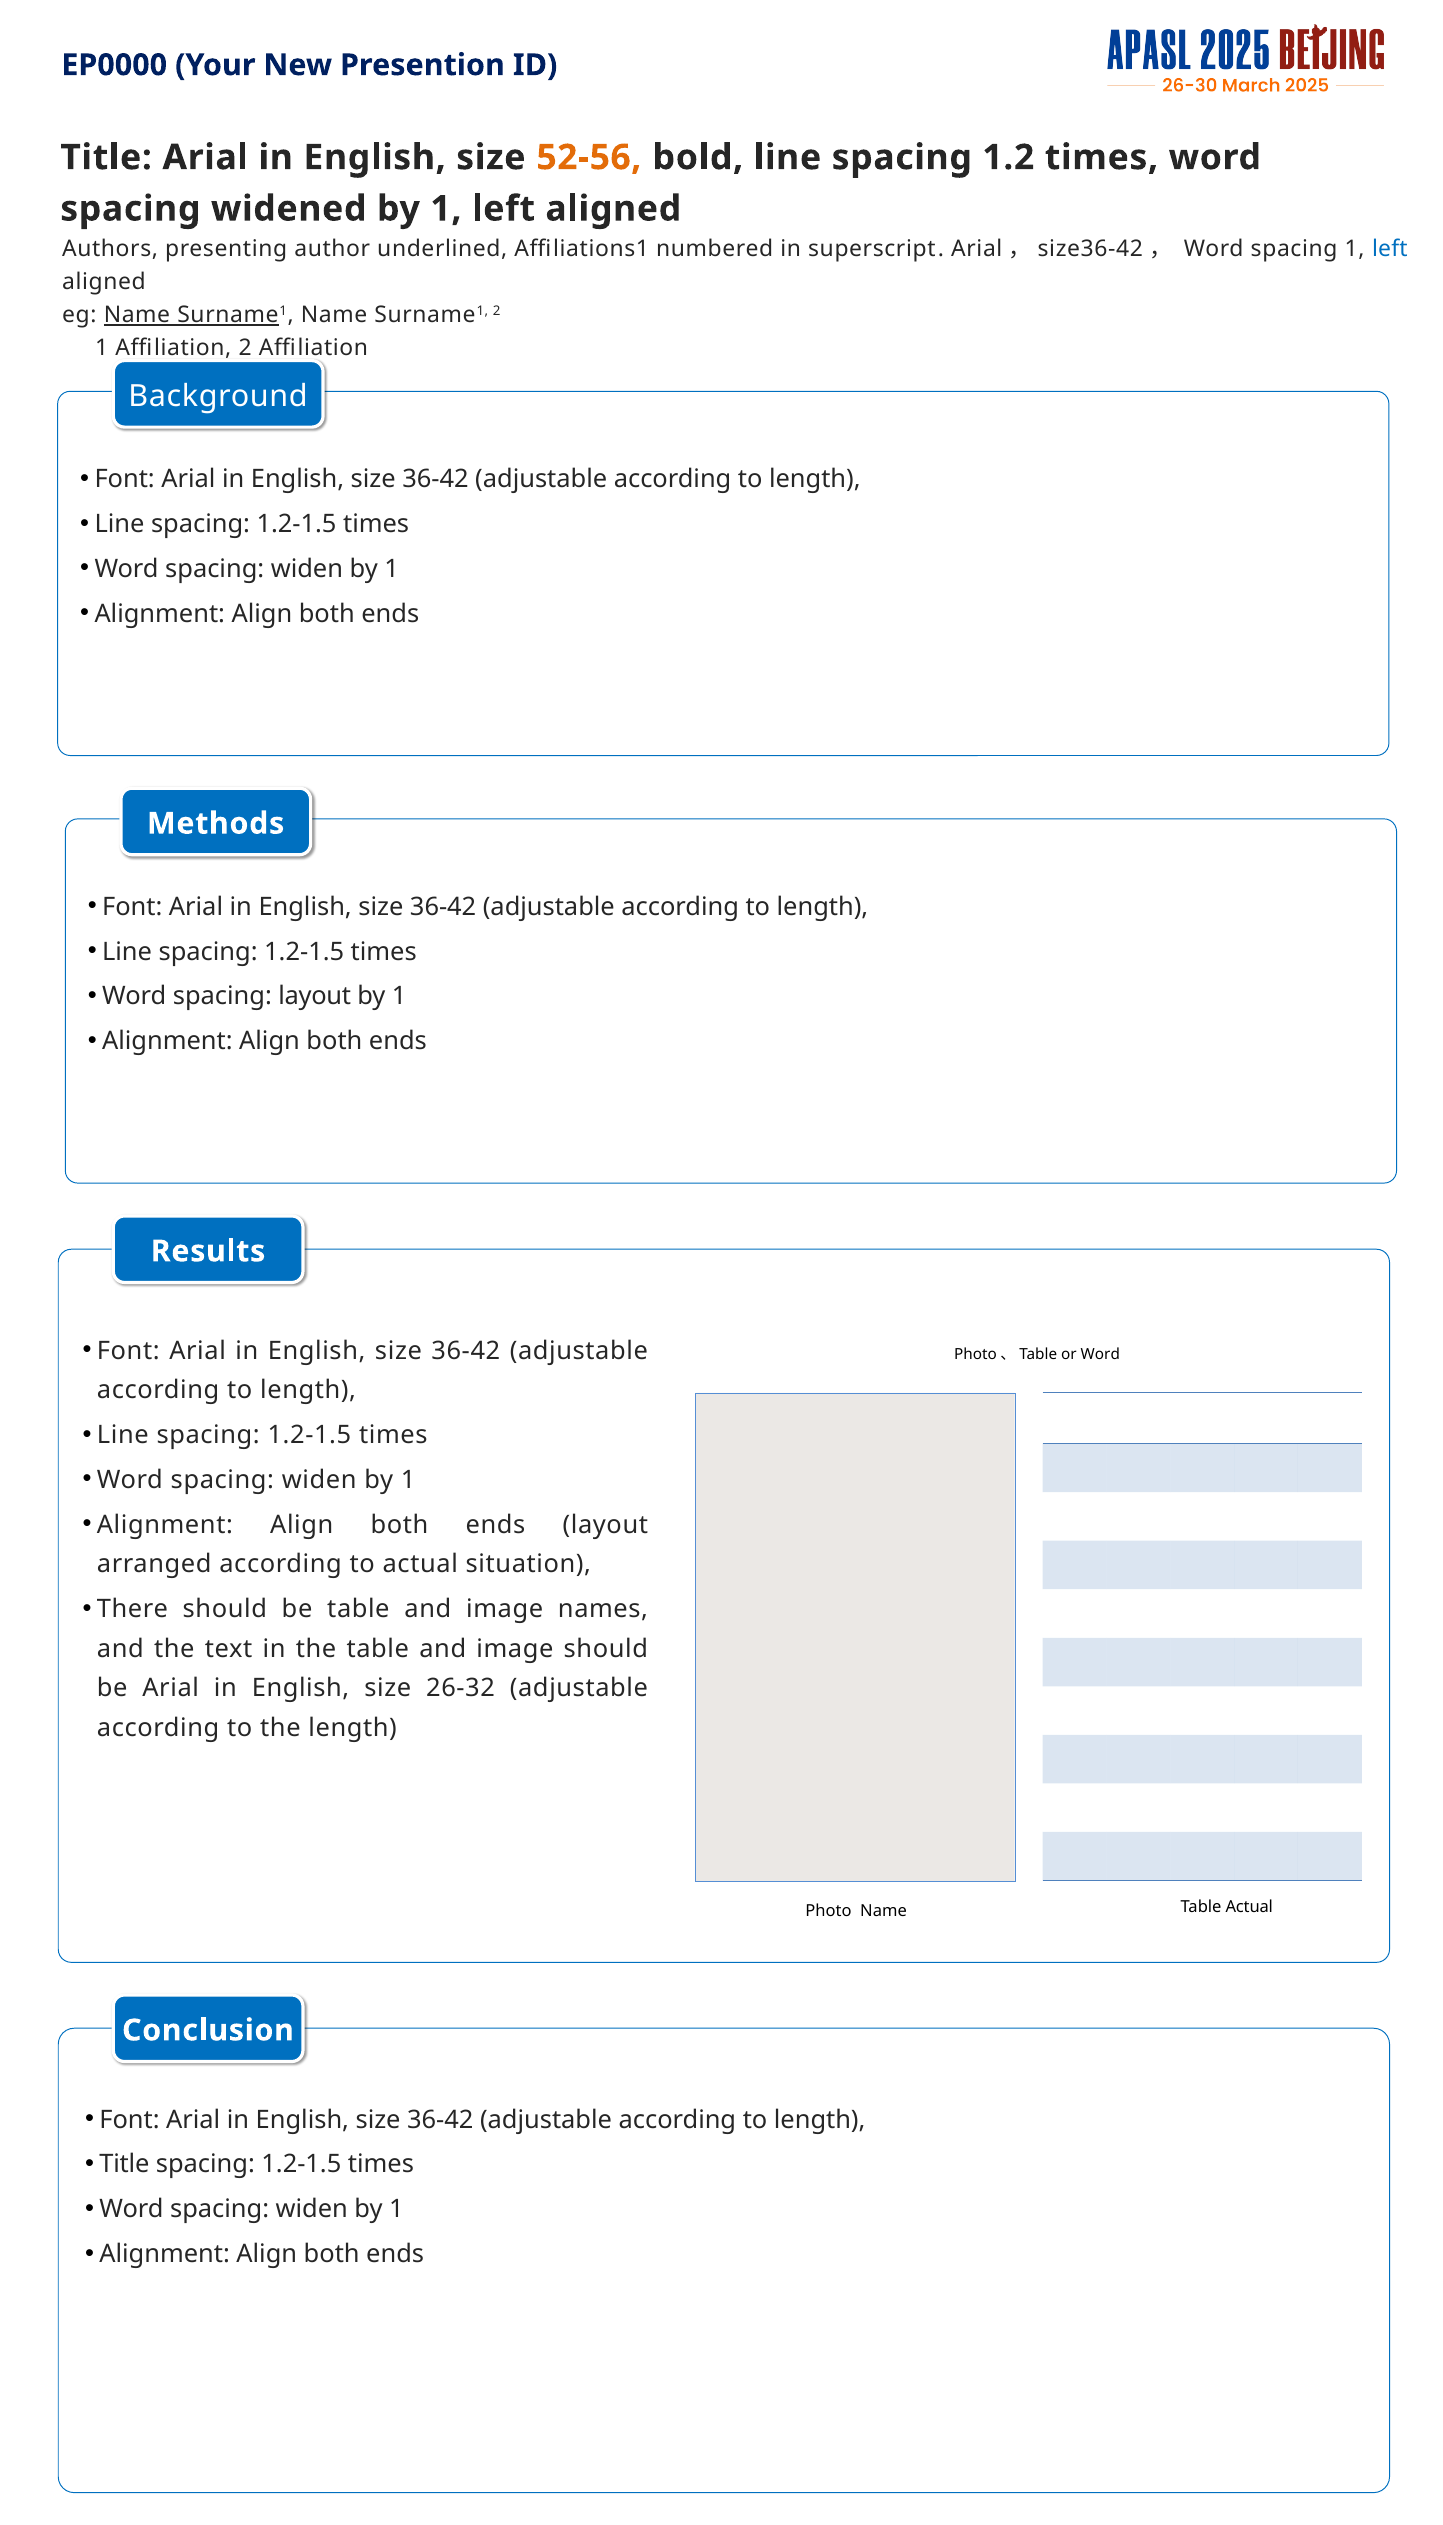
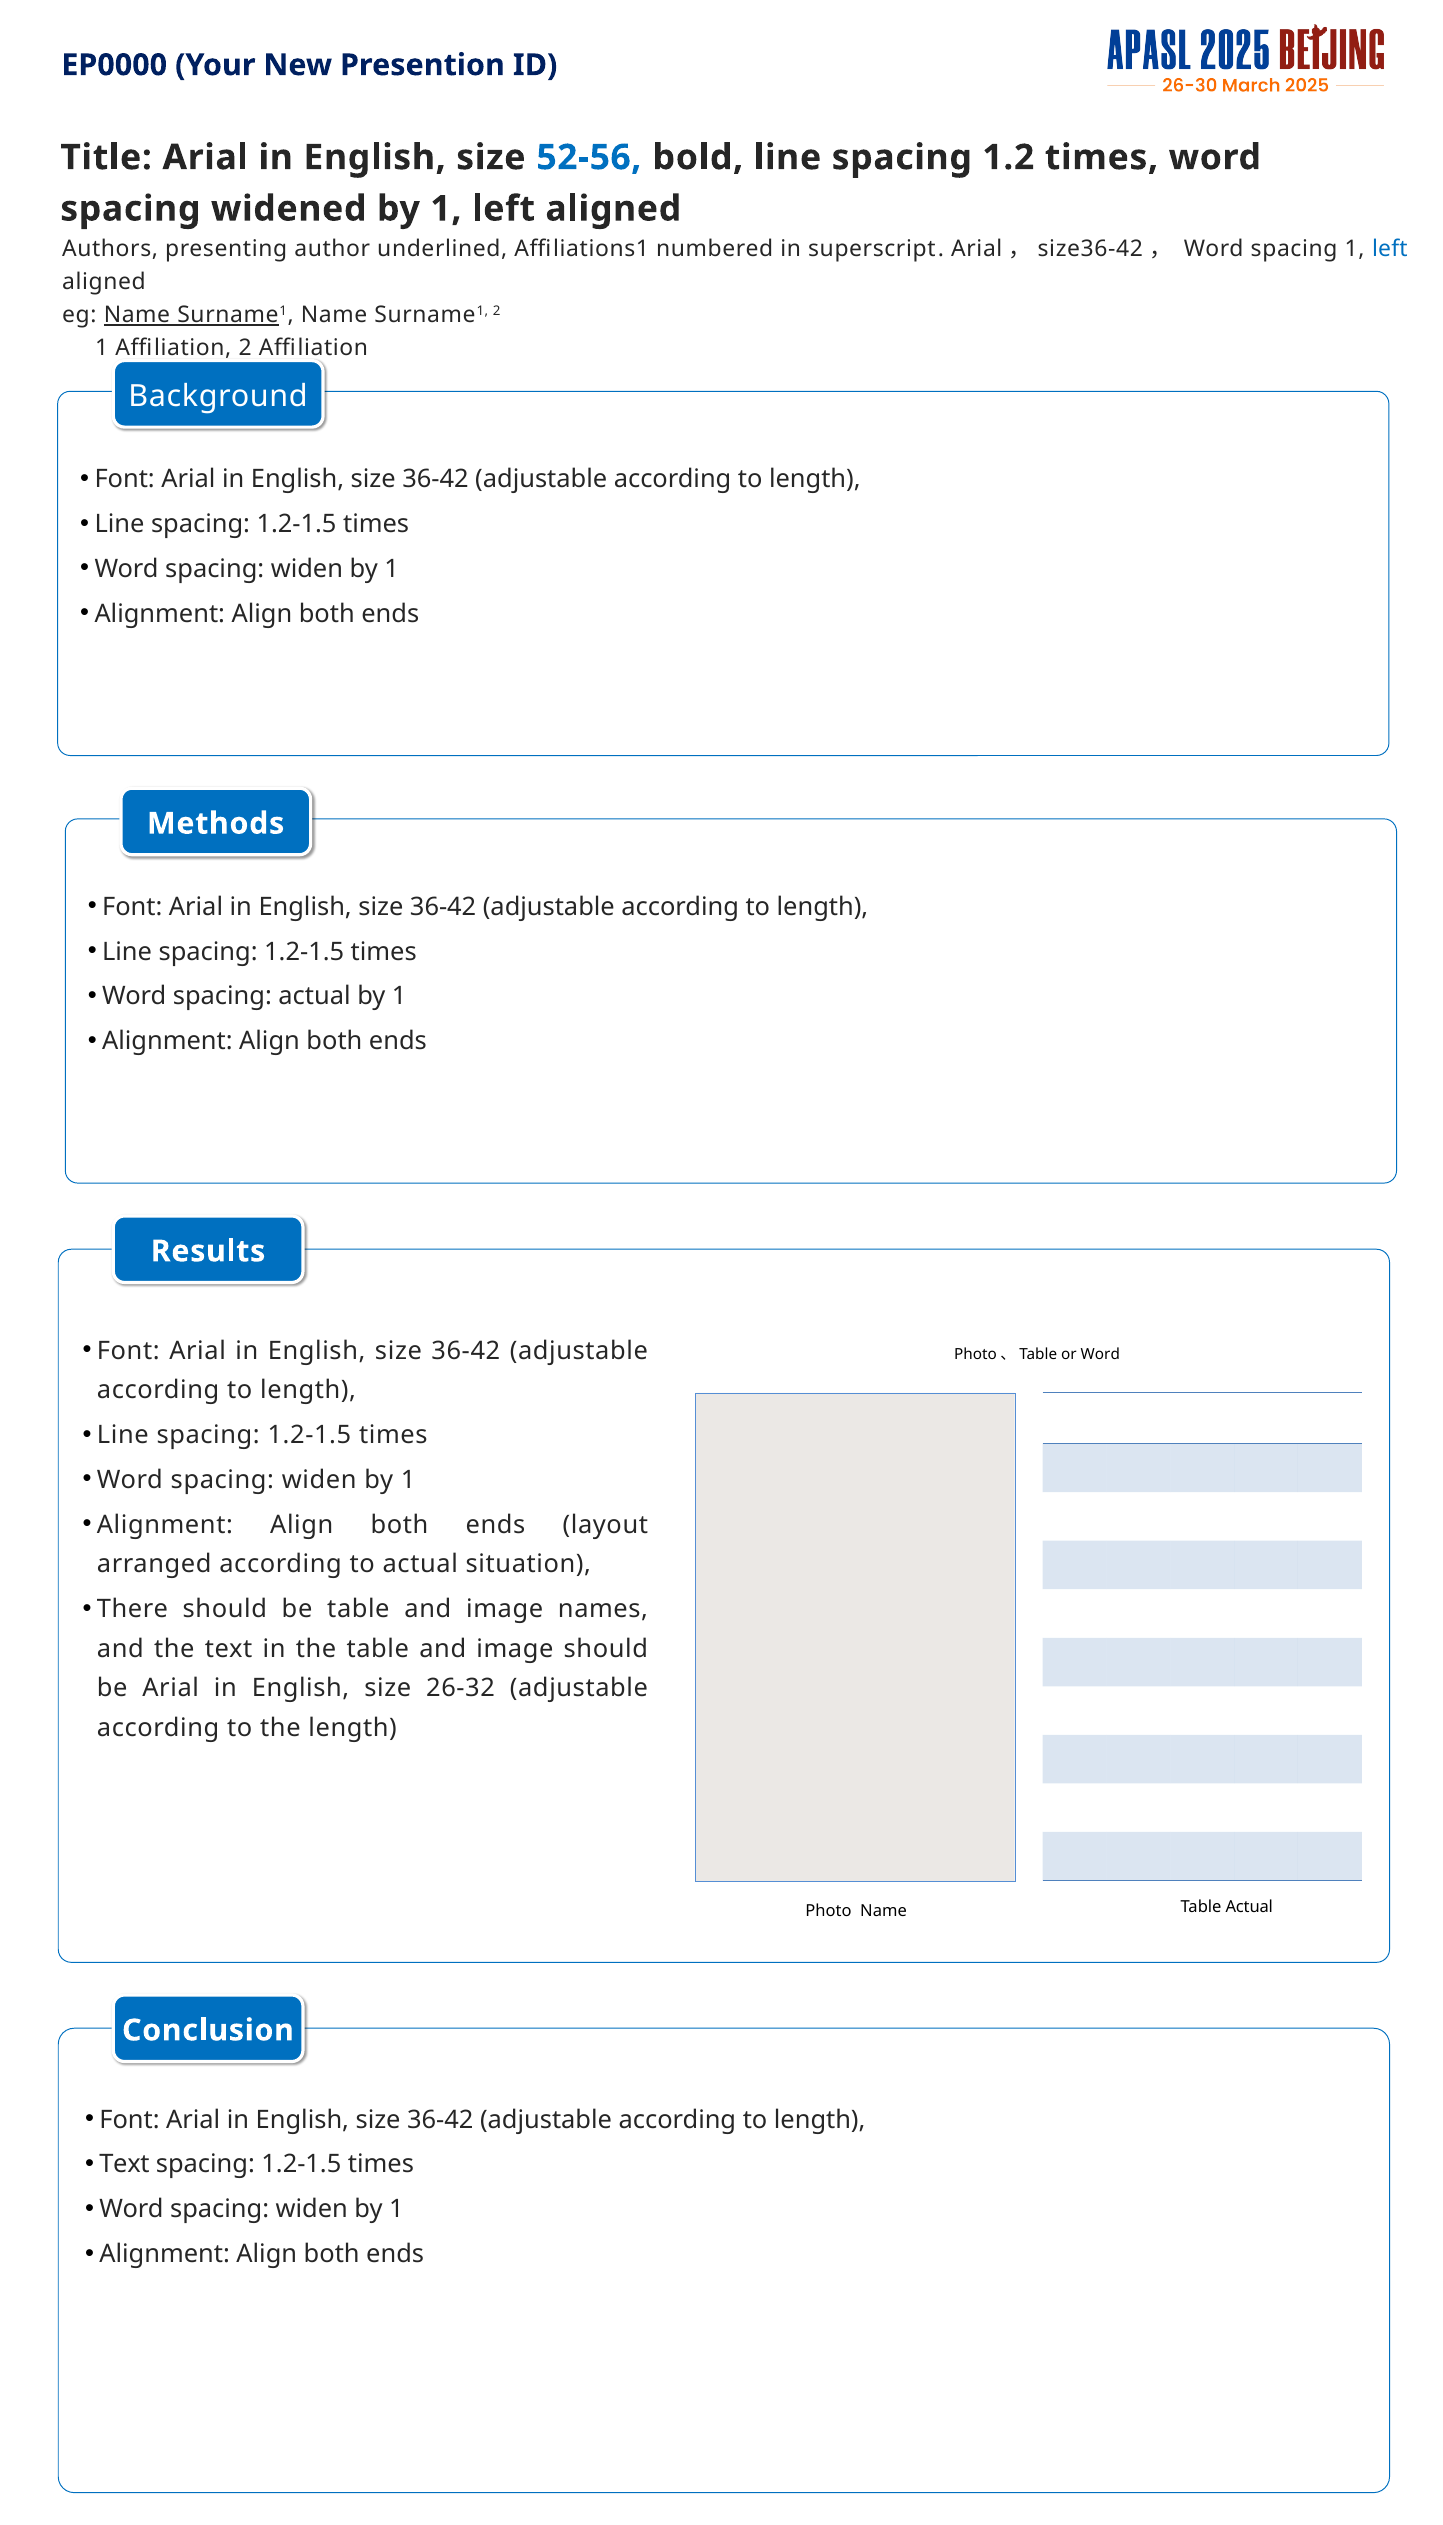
52-56 colour: orange -> blue
spacing layout: layout -> actual
Title at (124, 2165): Title -> Text
